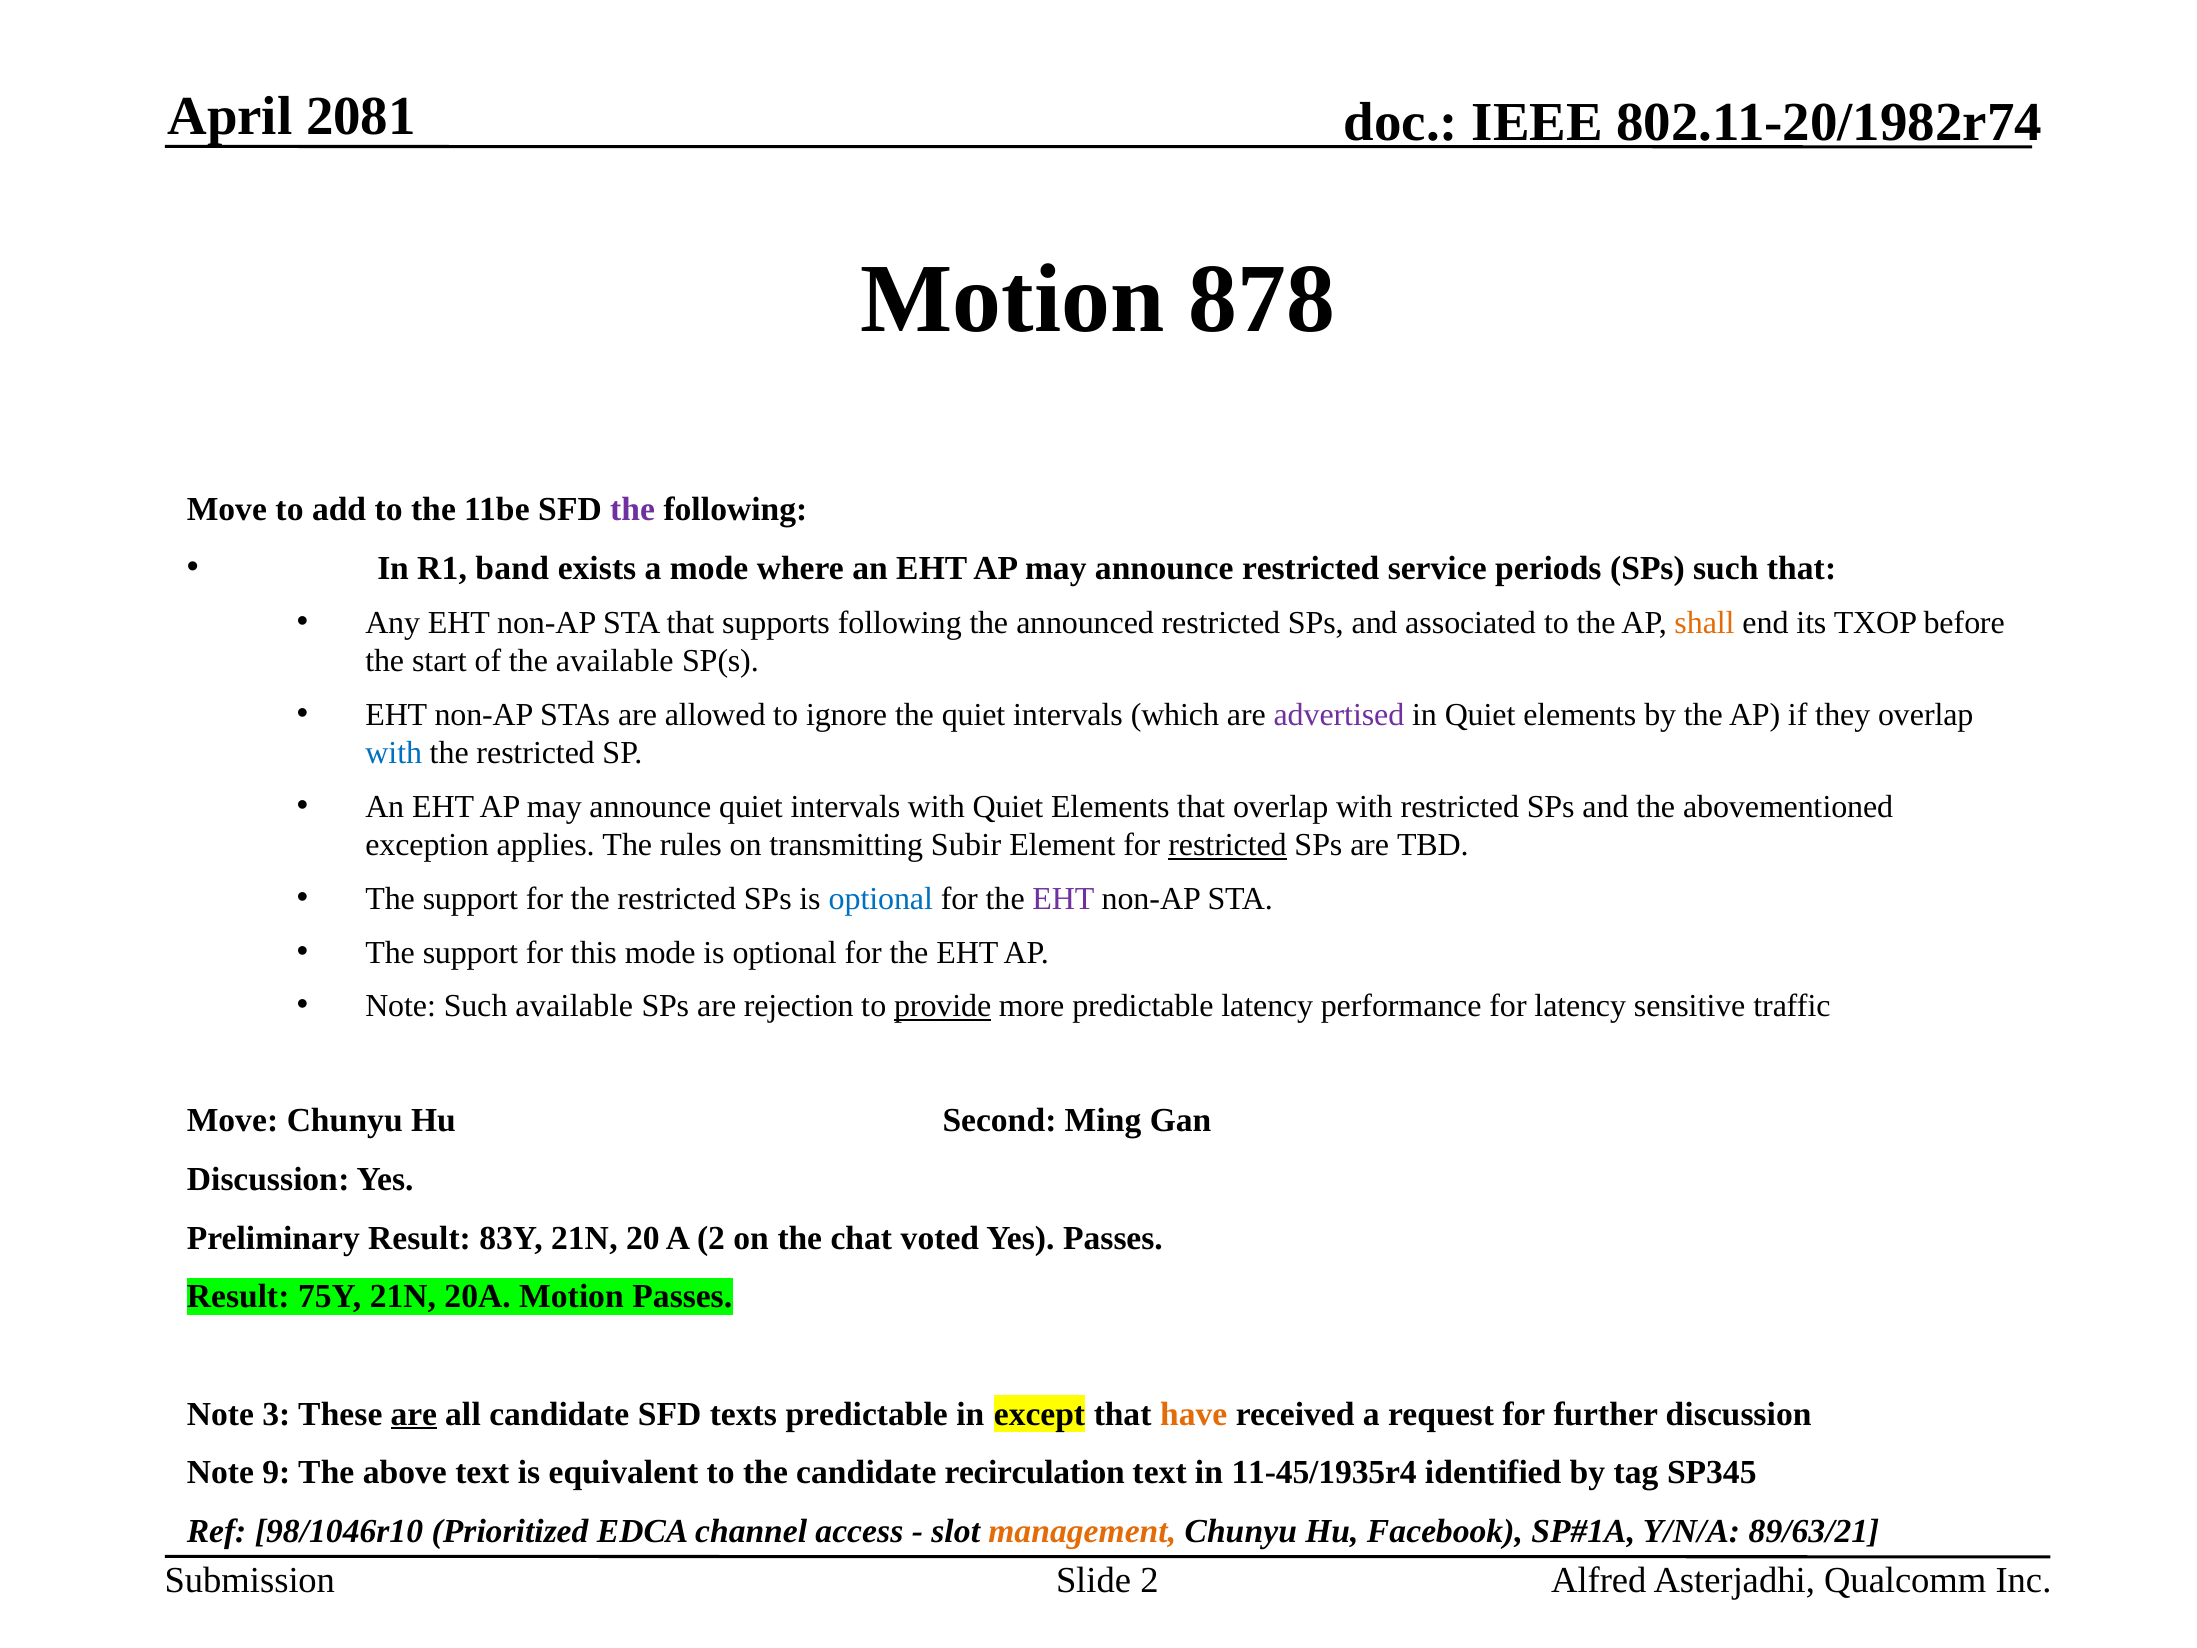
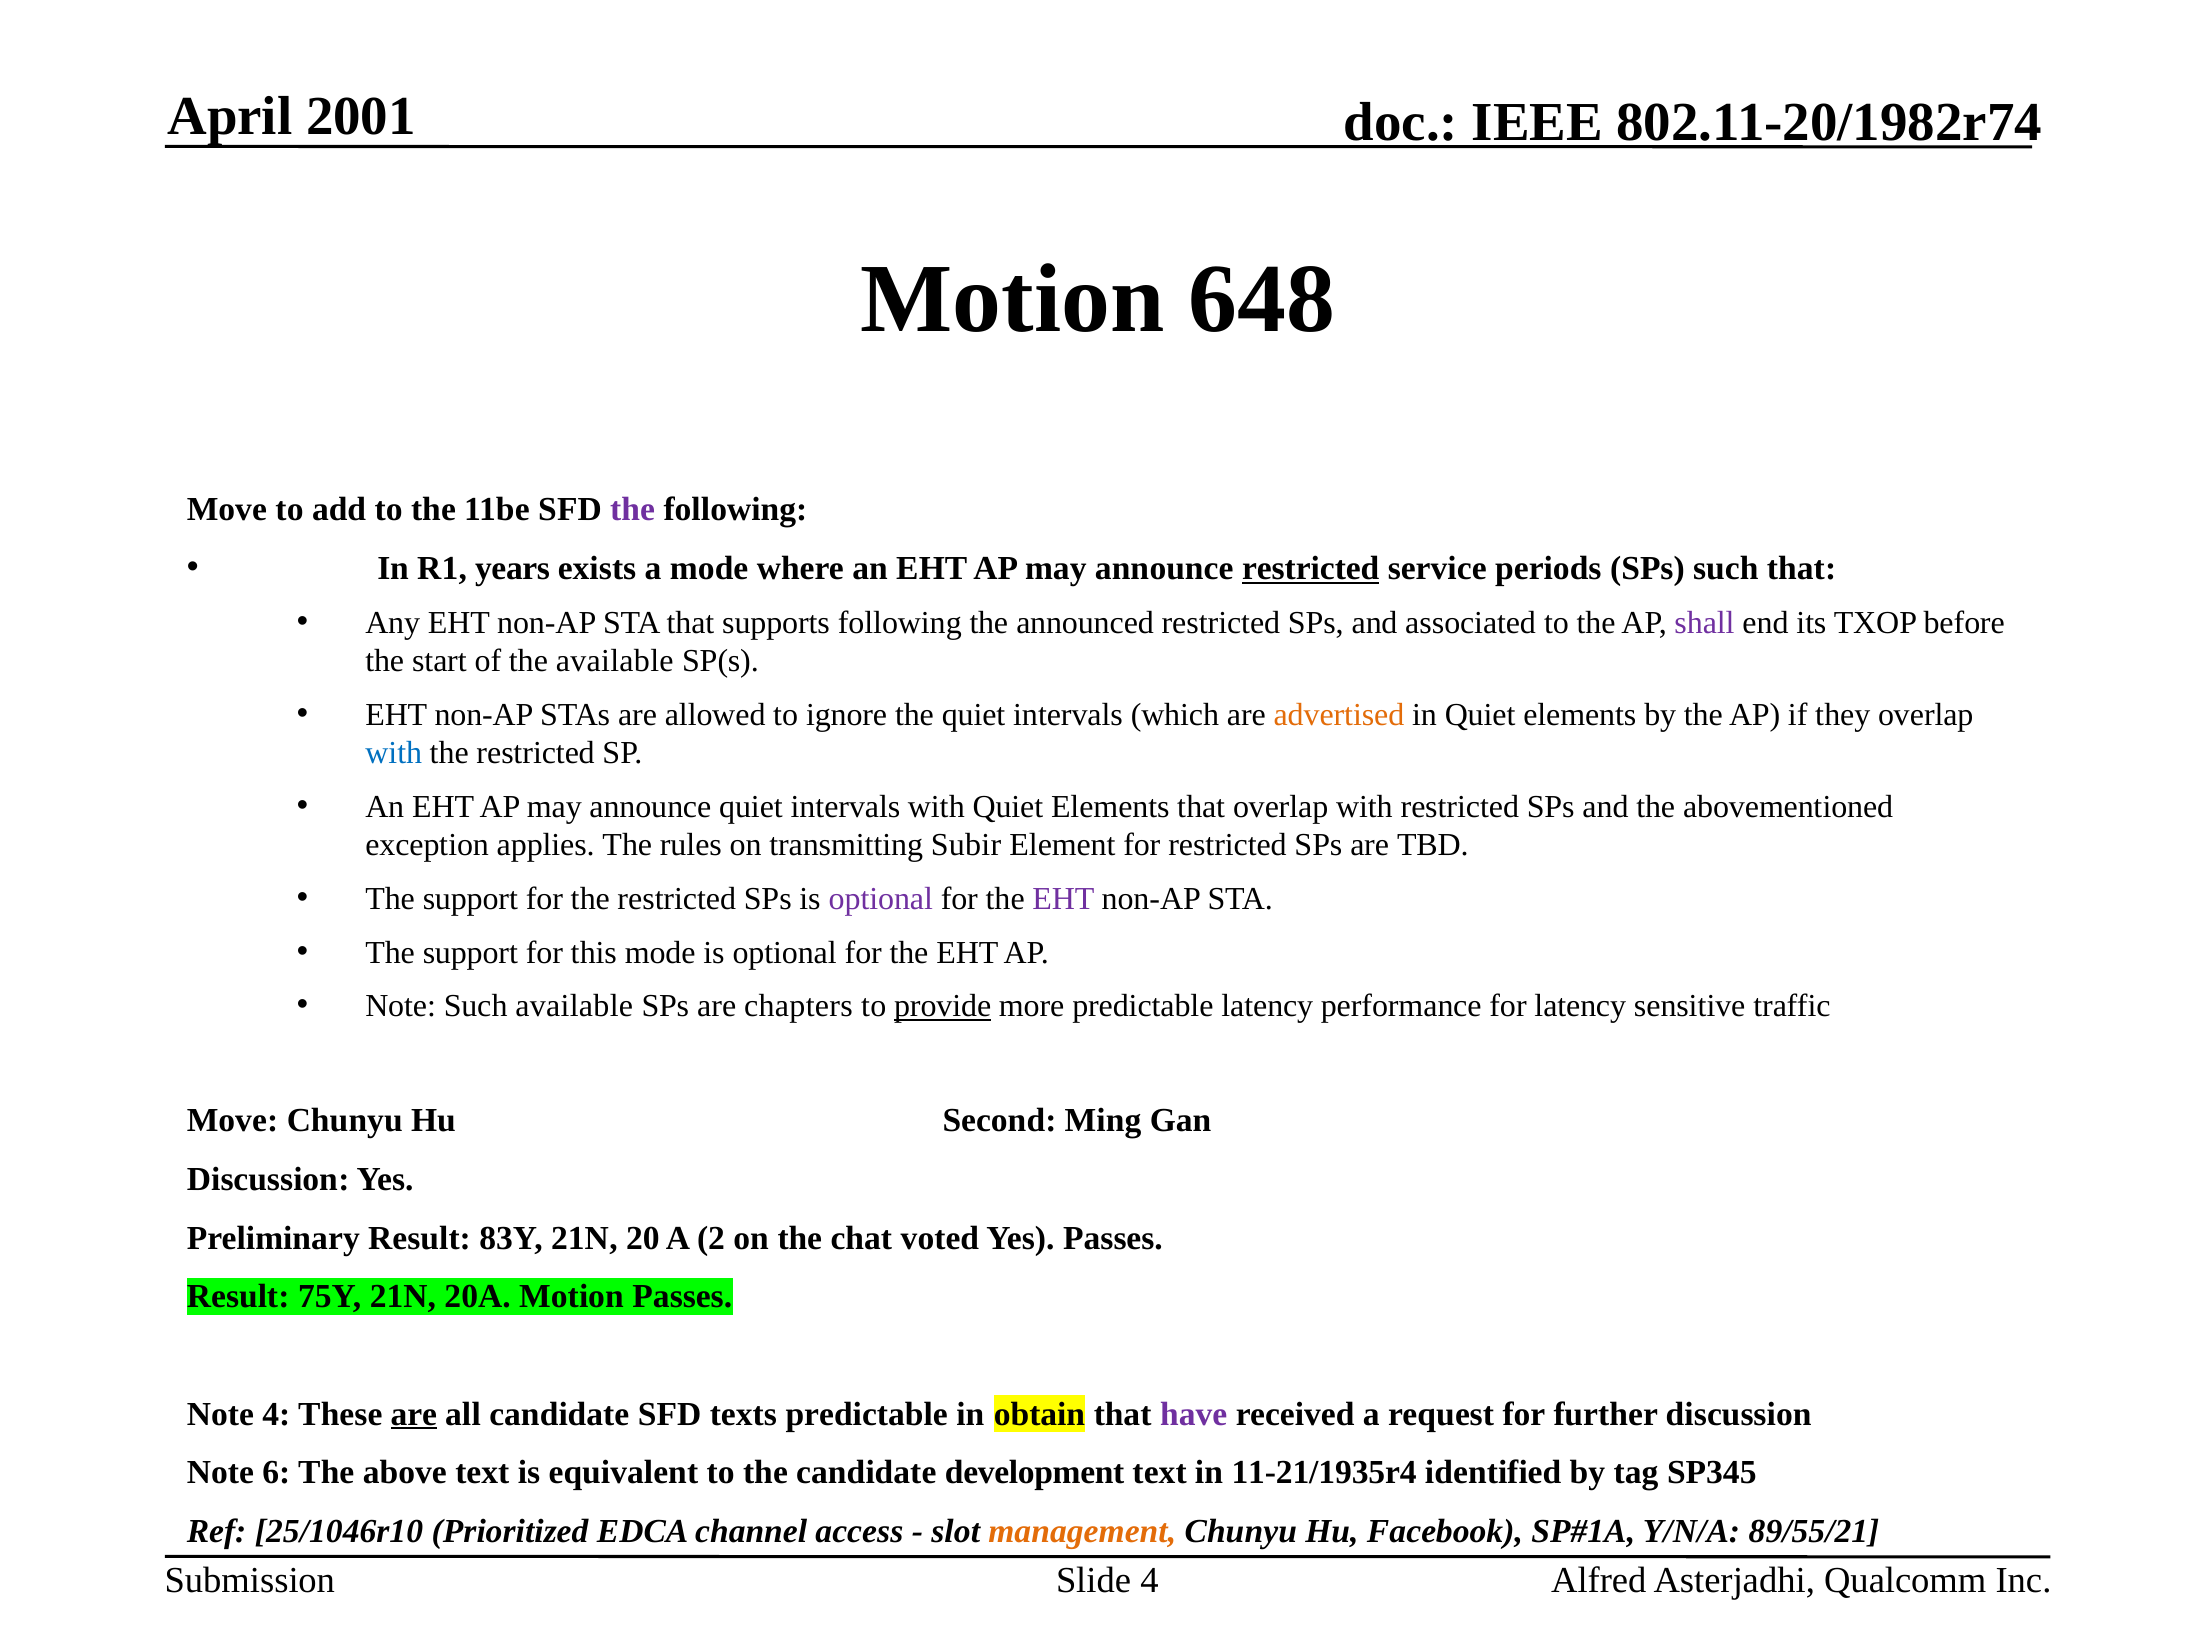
2081: 2081 -> 2001
878: 878 -> 648
band: band -> years
restricted at (1311, 568) underline: none -> present
shall colour: orange -> purple
advertised colour: purple -> orange
restricted at (1228, 845) underline: present -> none
optional at (881, 899) colour: blue -> purple
rejection: rejection -> chapters
Note 3: 3 -> 4
except: except -> obtain
have colour: orange -> purple
9: 9 -> 6
recirculation: recirculation -> development
11-45/1935r4: 11-45/1935r4 -> 11-21/1935r4
98/1046r10: 98/1046r10 -> 25/1046r10
89/63/21: 89/63/21 -> 89/55/21
Slide 2: 2 -> 4
